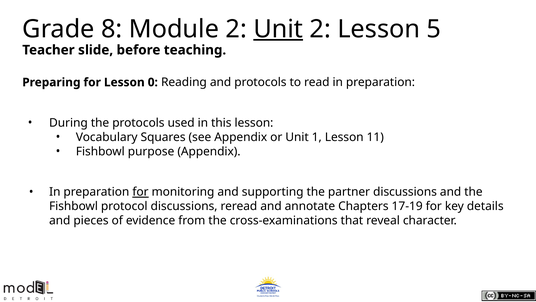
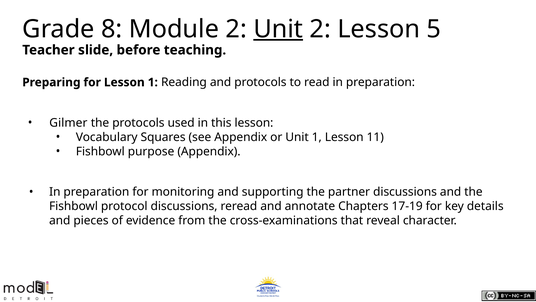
Lesson 0: 0 -> 1
During: During -> Gilmer
for at (140, 192) underline: present -> none
